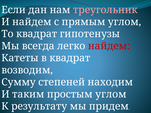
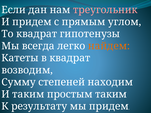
И найдем: найдем -> придем
найдем at (109, 46) colour: red -> orange
простым углом: углом -> таким
